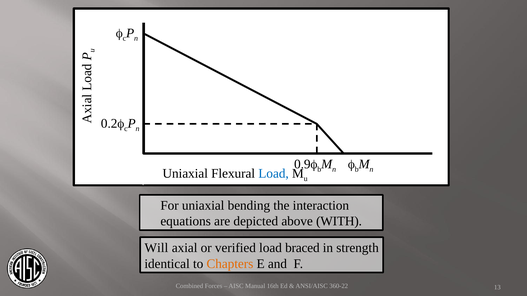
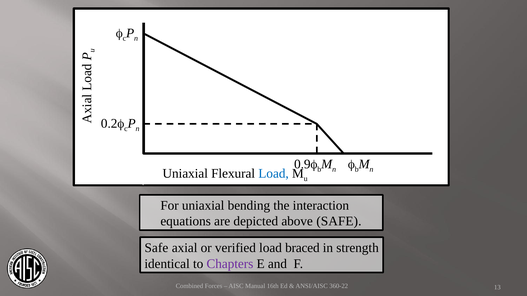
above WITH: WITH -> SAFE
Will at (156, 248): Will -> Safe
Chapters colour: orange -> purple
